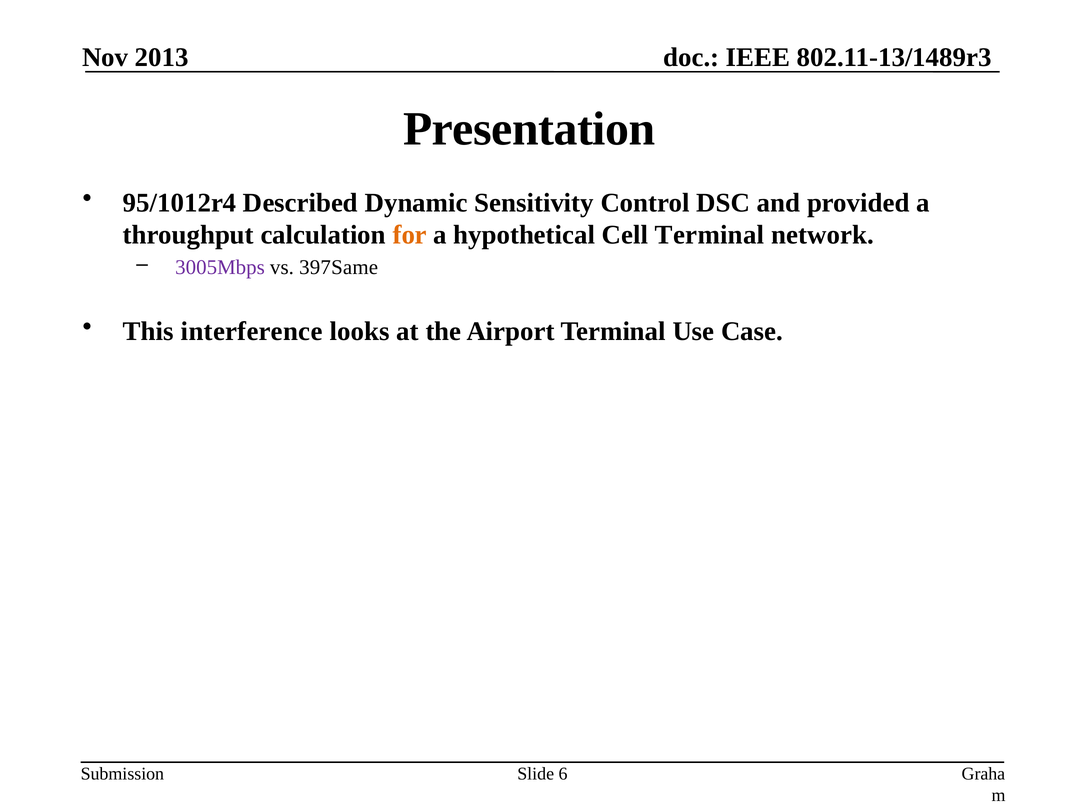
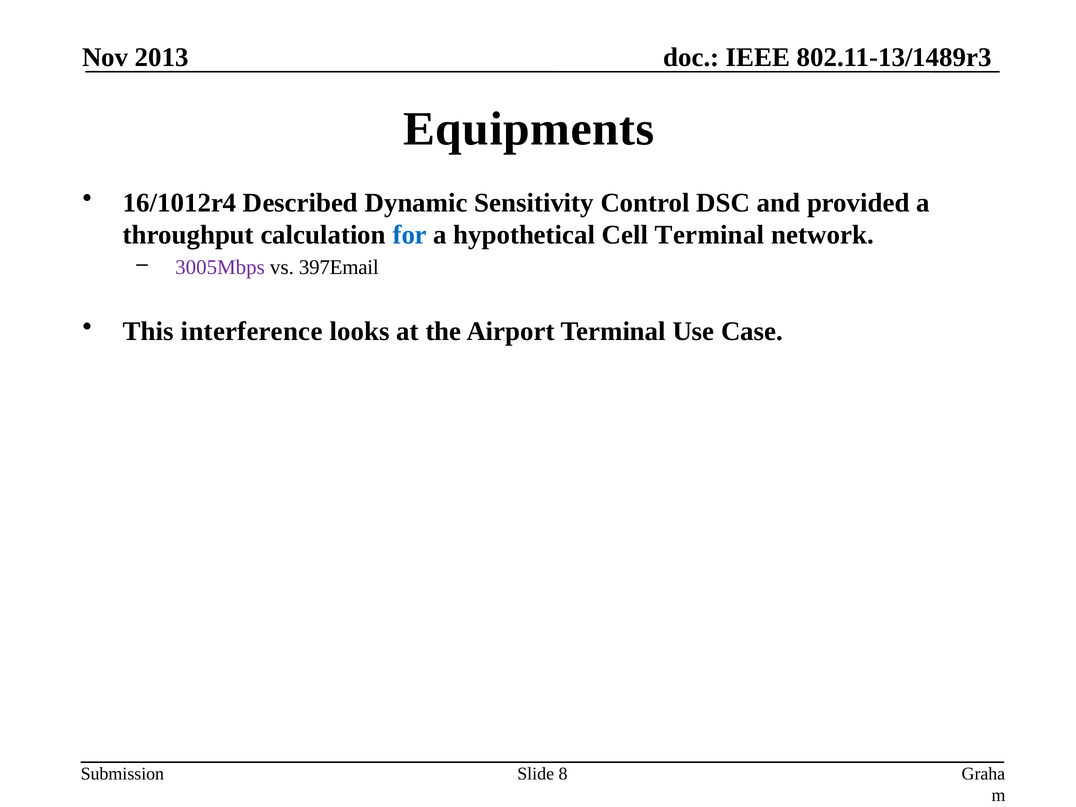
Presentation: Presentation -> Equipments
95/1012r4: 95/1012r4 -> 16/1012r4
for colour: orange -> blue
397Same: 397Same -> 397Email
6: 6 -> 8
